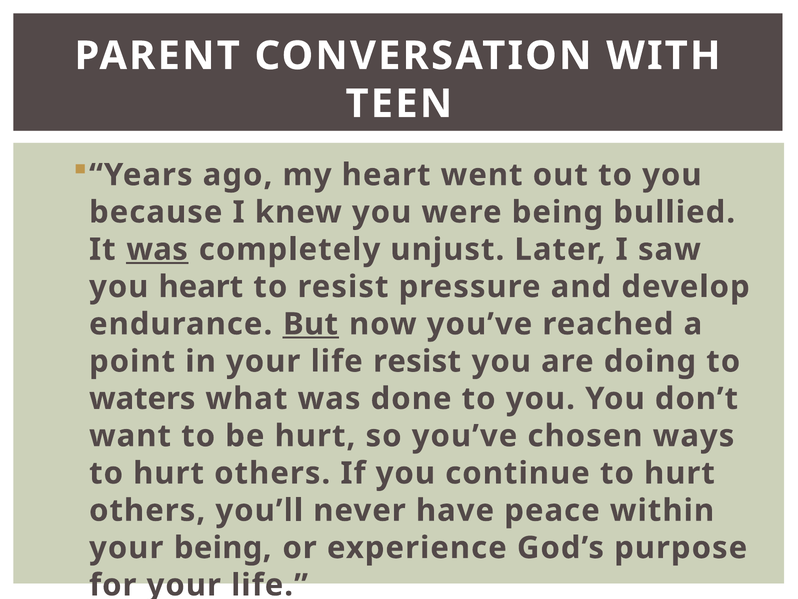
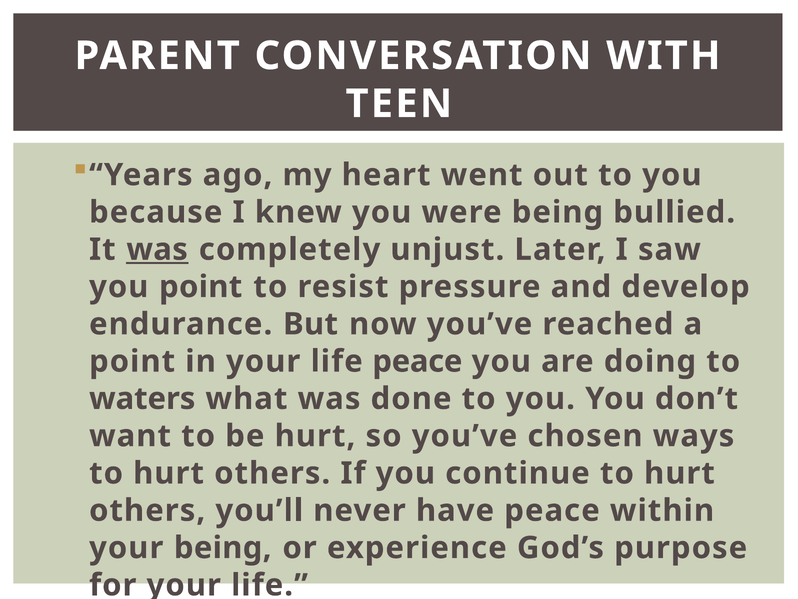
you heart: heart -> point
But underline: present -> none
life resist: resist -> peace
